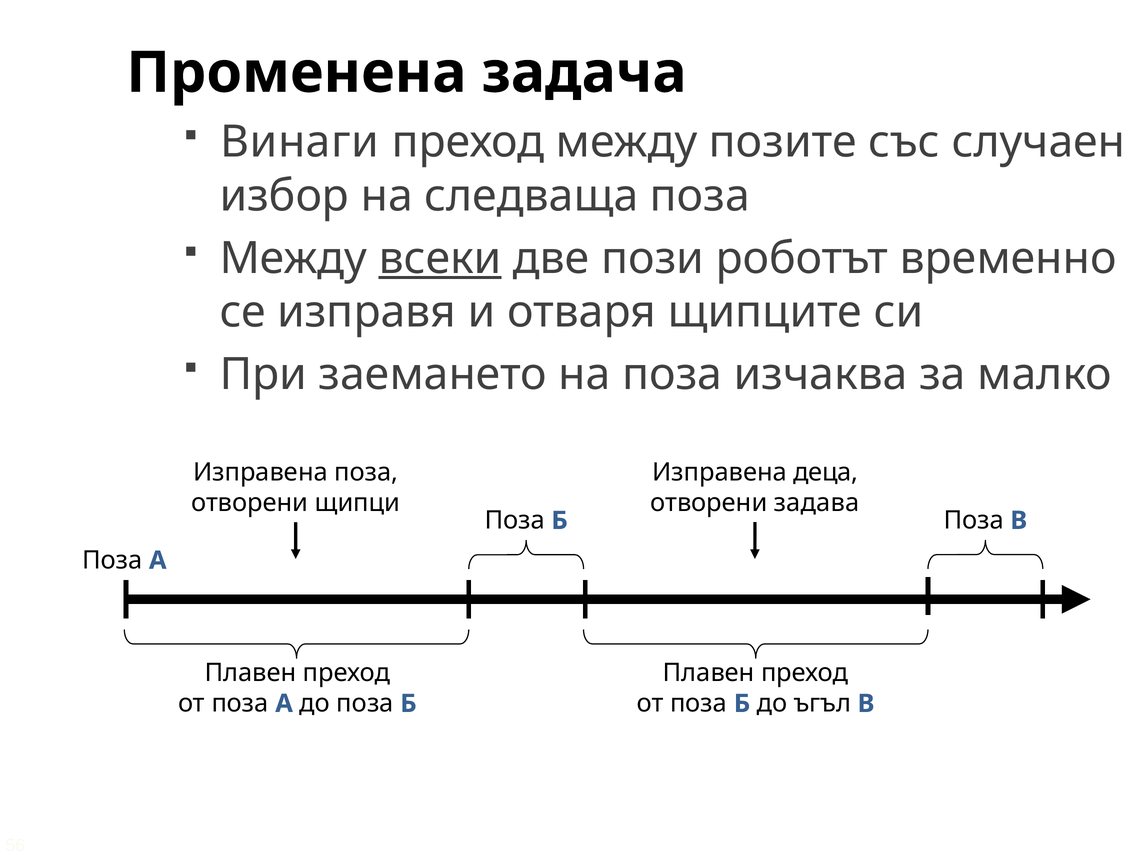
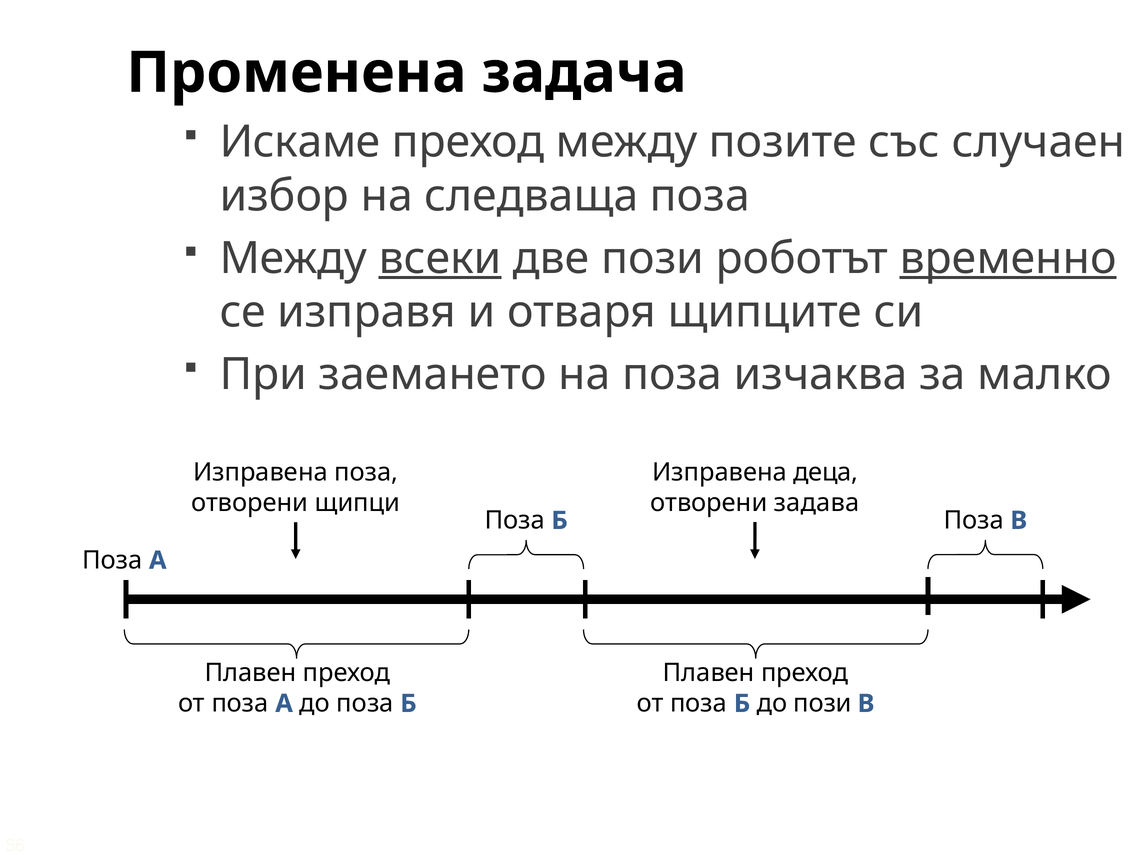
Винаги: Винаги -> Искаме
временно underline: none -> present
до ъгъл: ъгъл -> пози
